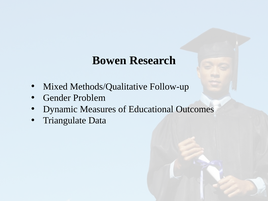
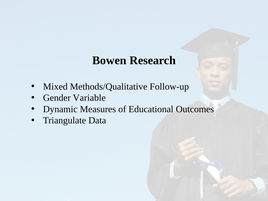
Problem: Problem -> Variable
